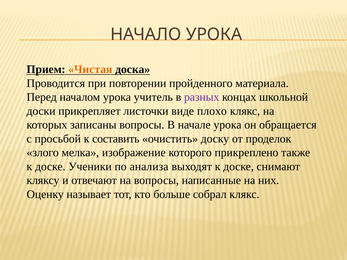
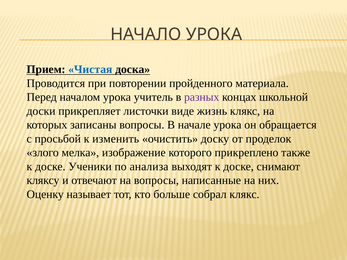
Чистая colour: orange -> blue
плохо: плохо -> жизнь
составить: составить -> изменить
